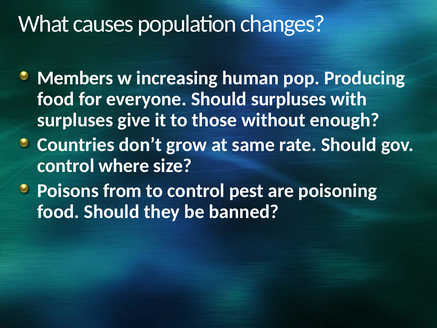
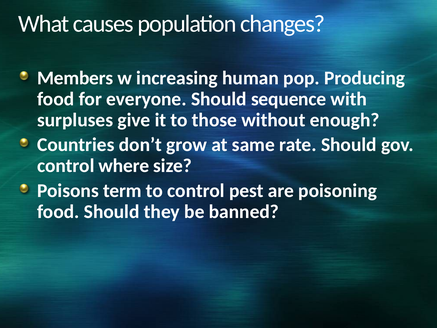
Should surpluses: surpluses -> sequence
from: from -> term
